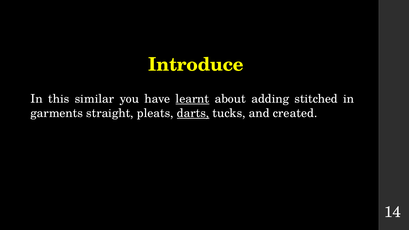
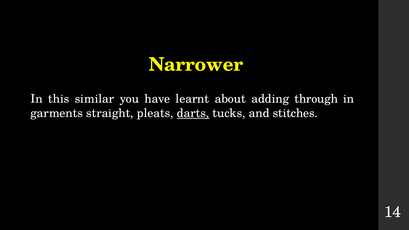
Introduce: Introduce -> Narrower
learnt underline: present -> none
stitched: stitched -> through
created: created -> stitches
